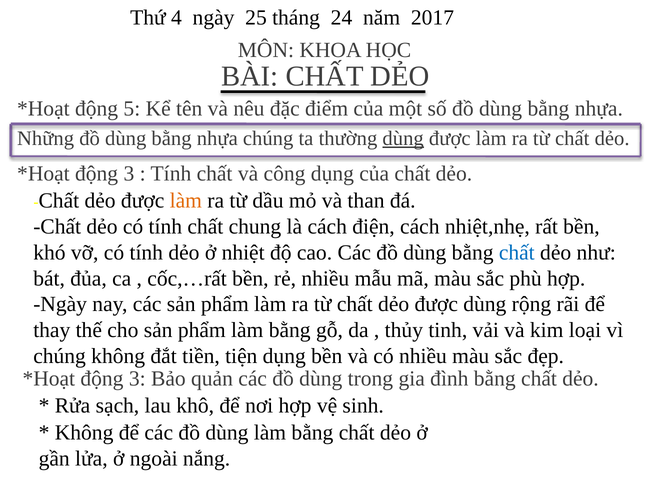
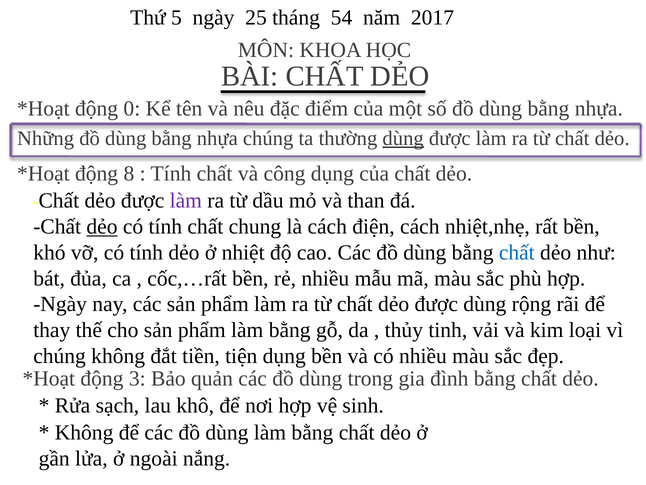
4: 4 -> 5
24: 24 -> 54
5: 5 -> 0
3 at (129, 174): 3 -> 8
làm at (186, 201) colour: orange -> purple
dẻo at (102, 226) underline: none -> present
